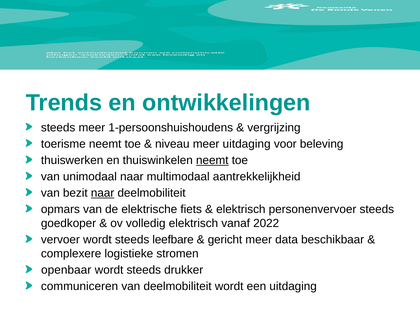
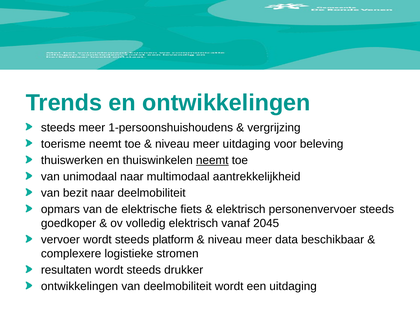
naar at (103, 193) underline: present -> none
2022: 2022 -> 2045
leefbare: leefbare -> platform
gericht at (225, 240): gericht -> niveau
openbaar: openbaar -> resultaten
communiceren at (80, 286): communiceren -> ontwikkelingen
